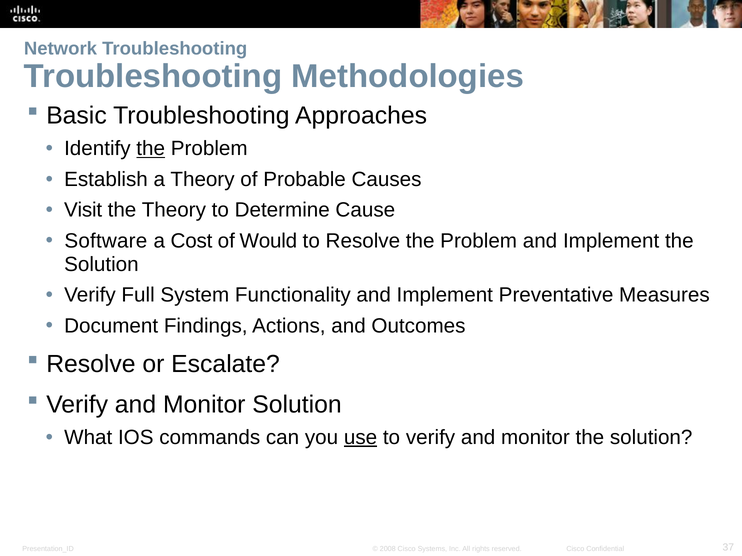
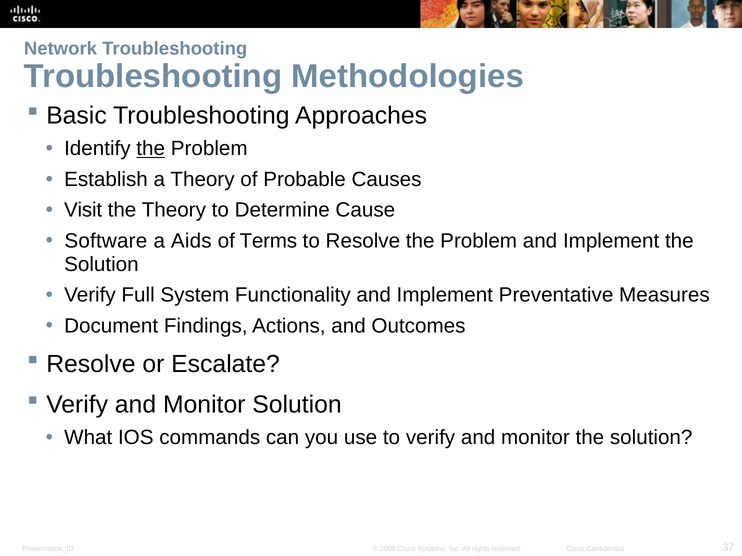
Cost: Cost -> Aids
Would: Would -> Terms
use underline: present -> none
